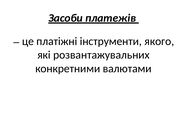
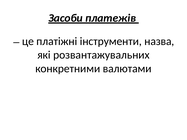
якого: якого -> назва
